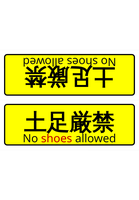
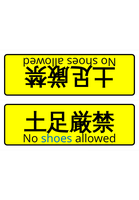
shoes colour: red -> blue
